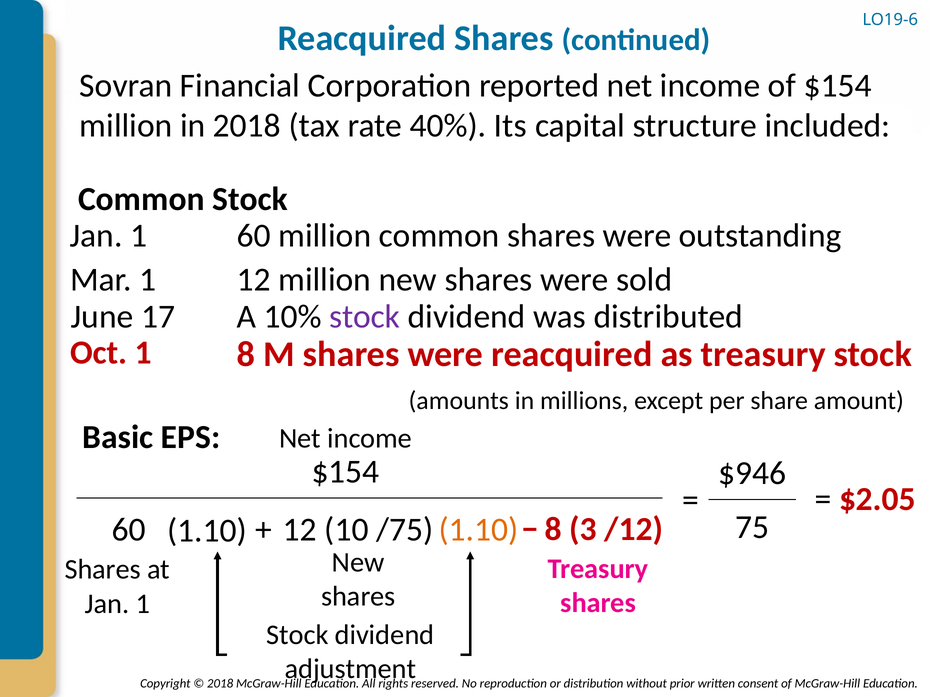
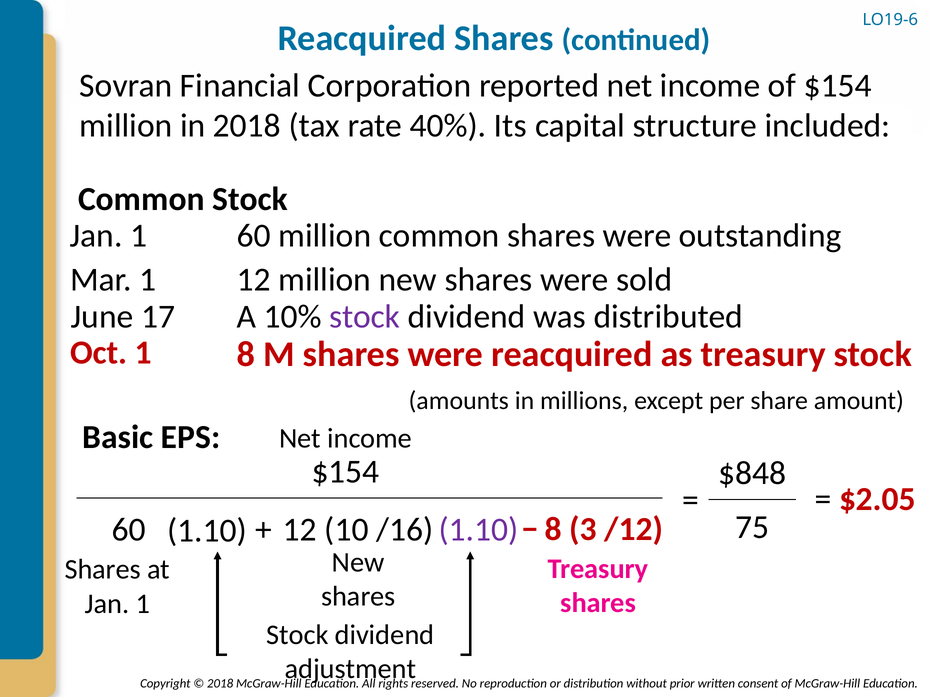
$946: $946 -> $848
/75: /75 -> /16
1.10 at (478, 530) colour: orange -> purple
